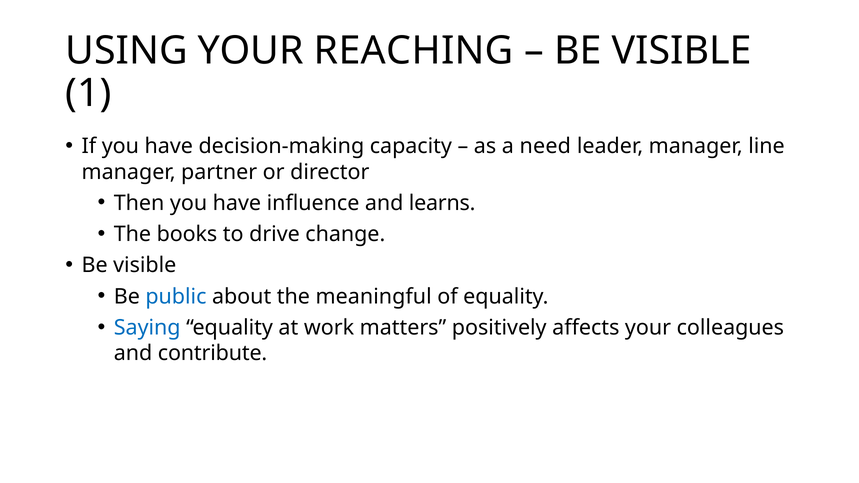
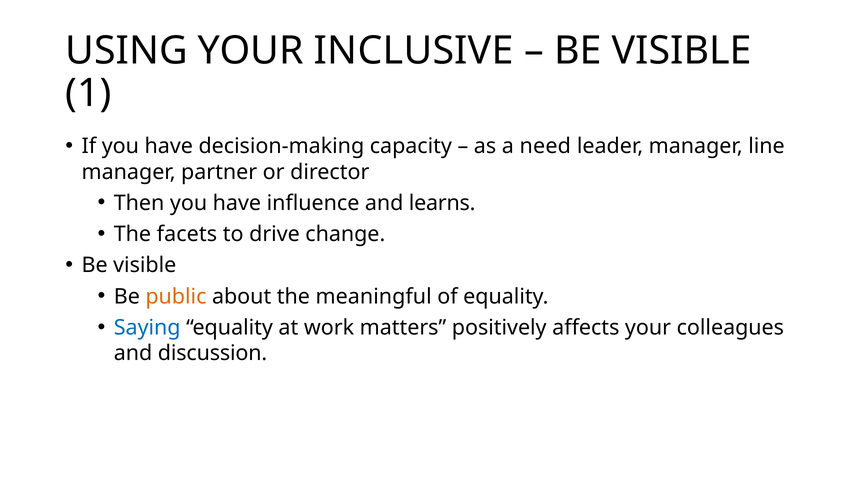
REACHING: REACHING -> INCLUSIVE
books: books -> facets
public colour: blue -> orange
contribute: contribute -> discussion
